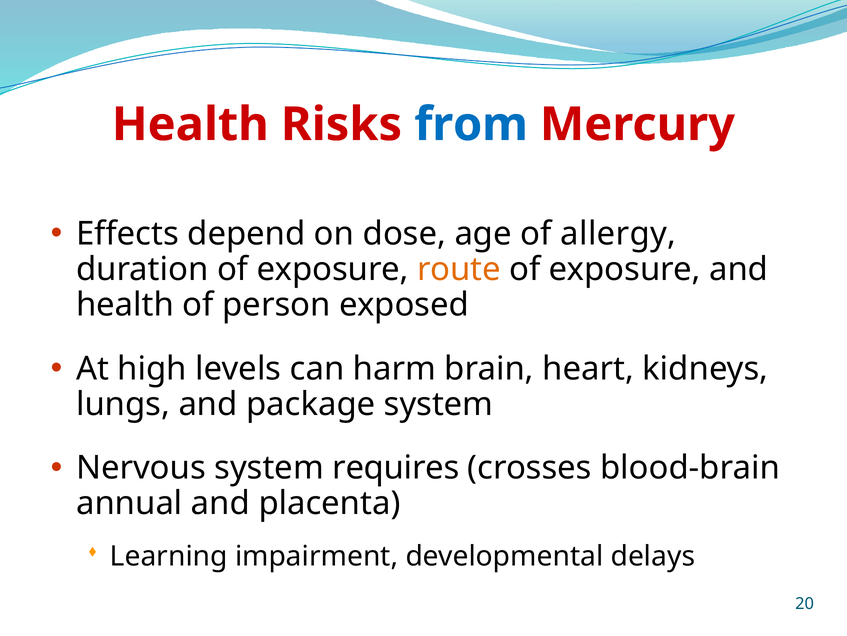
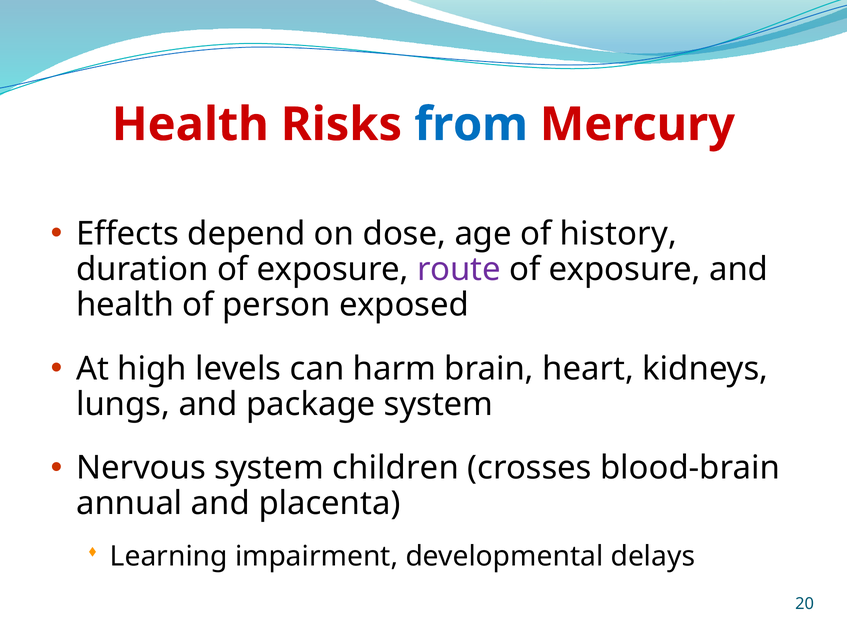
allergy: allergy -> history
route colour: orange -> purple
requires: requires -> children
